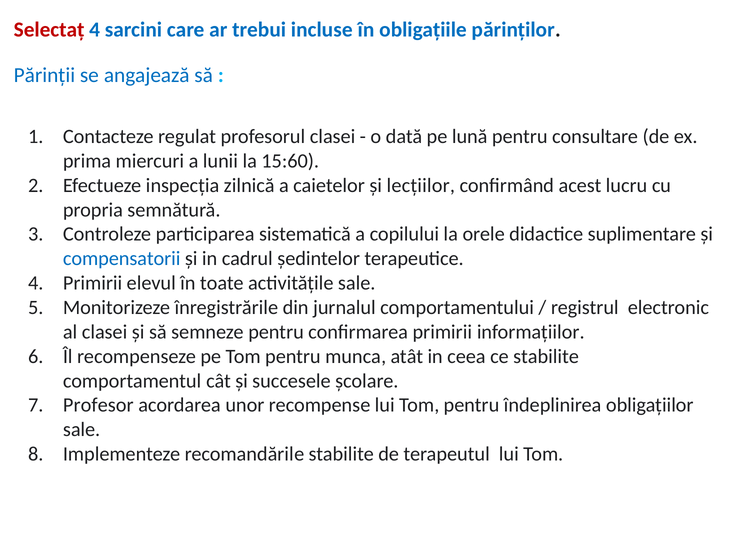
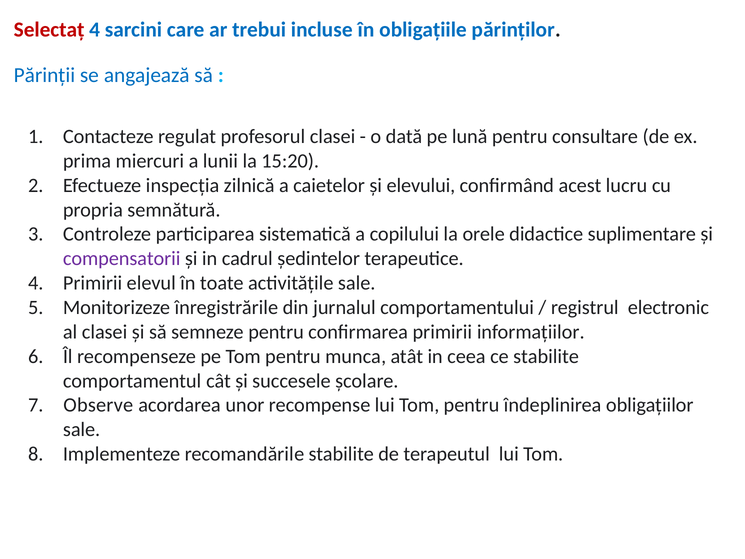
15:60: 15:60 -> 15:20
lecțiilor: lecțiilor -> elevului
compensatorii colour: blue -> purple
Profesor: Profesor -> Observe
